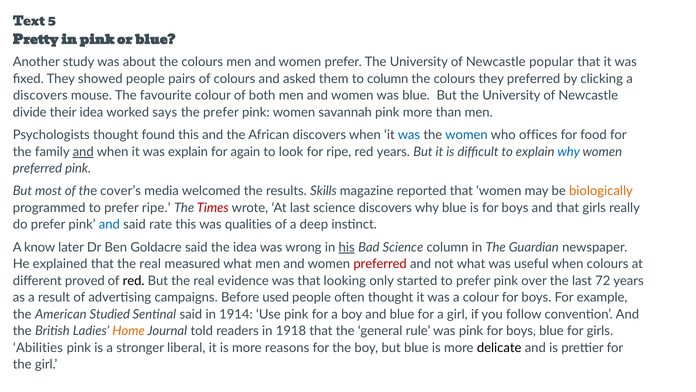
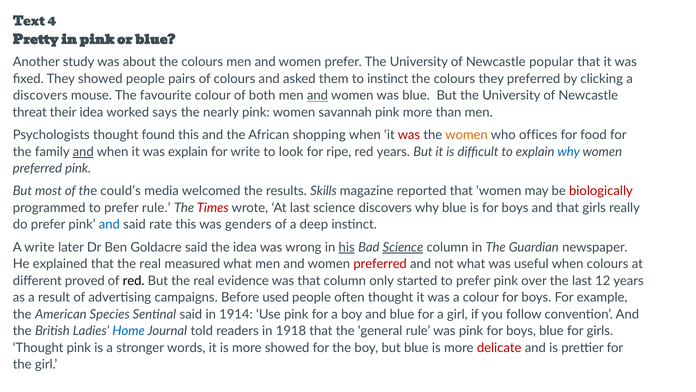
5: 5 -> 4
to column: column -> instinct
and at (317, 96) underline: none -> present
divide: divide -> threat
the prefer: prefer -> nearly
African discovers: discovers -> shopping
was at (409, 135) colour: blue -> red
women at (467, 135) colour: blue -> orange
for again: again -> write
cover’s: cover’s -> could’s
biologically colour: orange -> red
prefer ripe: ripe -> rule
qualities: qualities -> genders
A know: know -> write
Science at (403, 247) underline: none -> present
that looking: looking -> column
72: 72 -> 12
Studied: Studied -> Species
Home colour: orange -> blue
Abilities at (38, 347): Abilities -> Thought
liberal: liberal -> words
more reasons: reasons -> showed
delicate colour: black -> red
